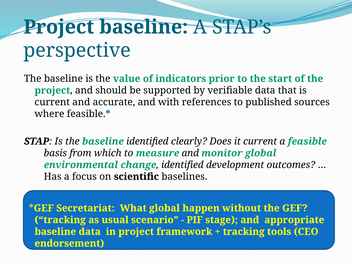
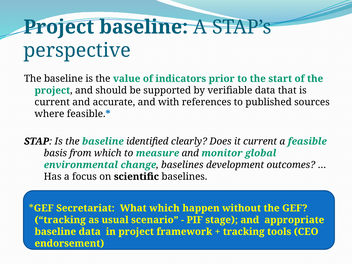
change identified: identified -> baselines
What global: global -> which
